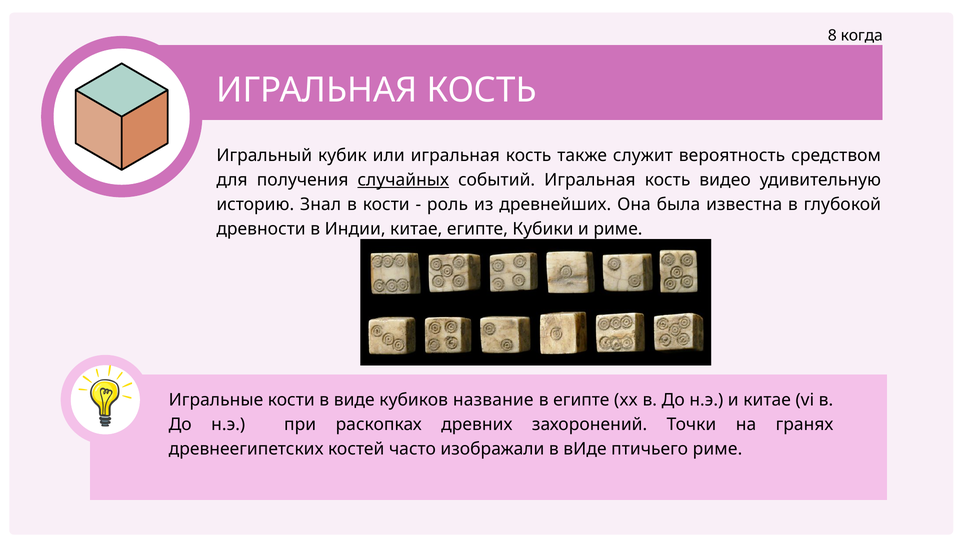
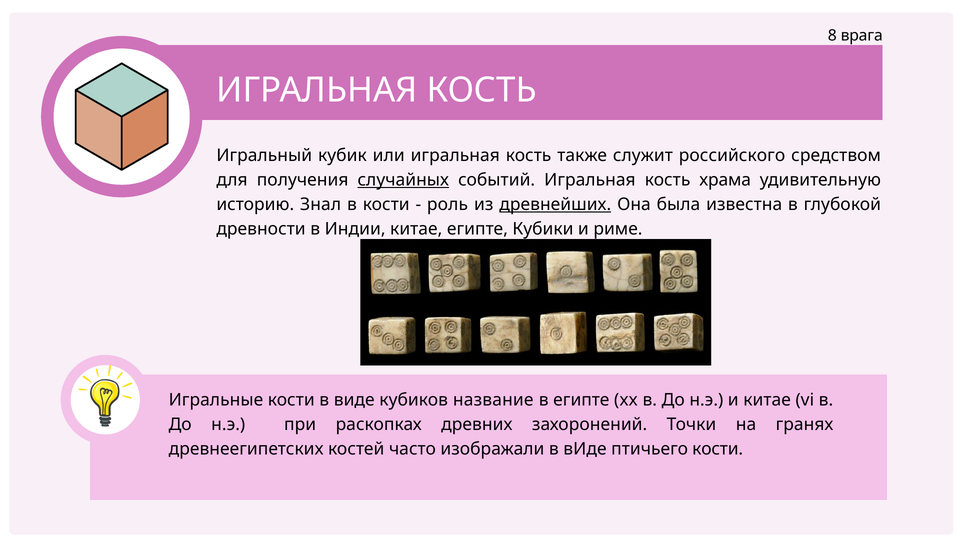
когда: когда -> врага
вероятность: вероятность -> российского
видео: видео -> храма
древнейших underline: none -> present
птичьего риме: риме -> кости
